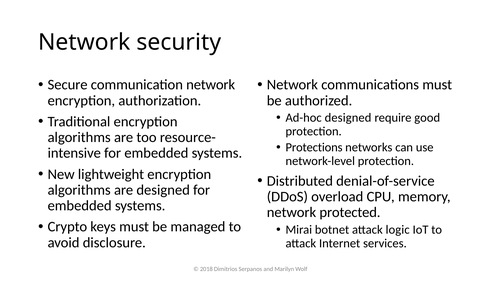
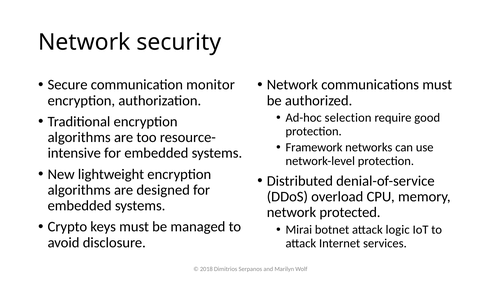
communication network: network -> monitor
Ad-hoc designed: designed -> selection
Protections: Protections -> Framework
